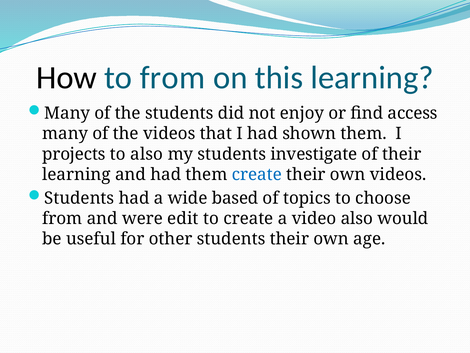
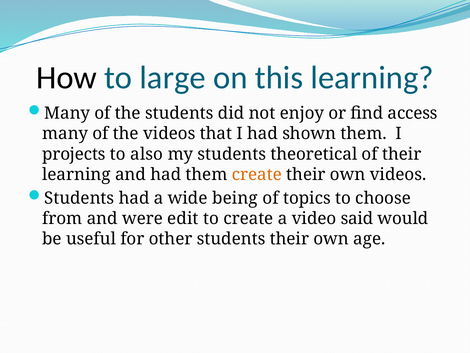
to from: from -> large
investigate: investigate -> theoretical
create at (257, 174) colour: blue -> orange
based: based -> being
video also: also -> said
